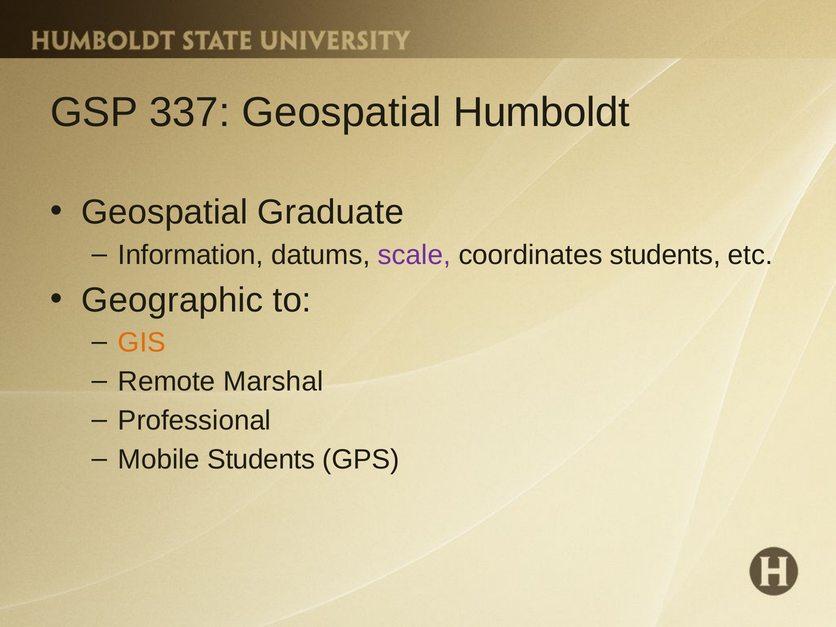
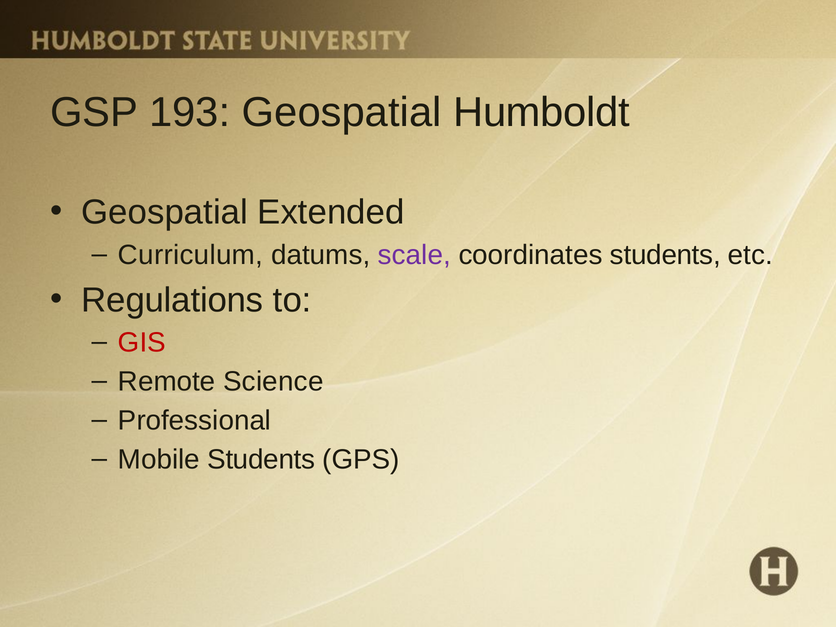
337: 337 -> 193
Graduate: Graduate -> Extended
Information: Information -> Curriculum
Geographic: Geographic -> Regulations
GIS colour: orange -> red
Marshal: Marshal -> Science
